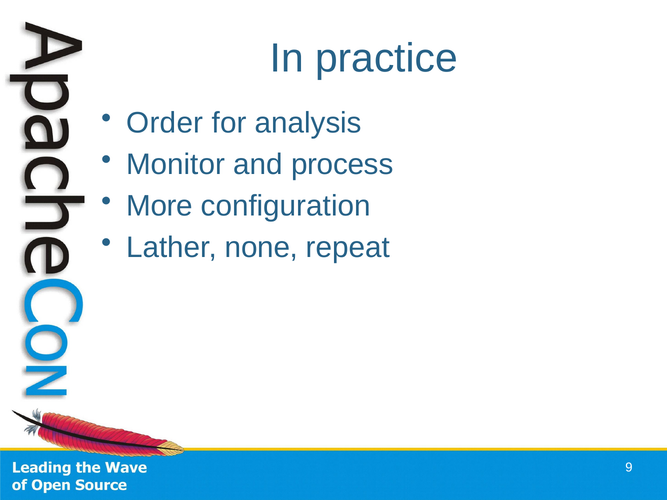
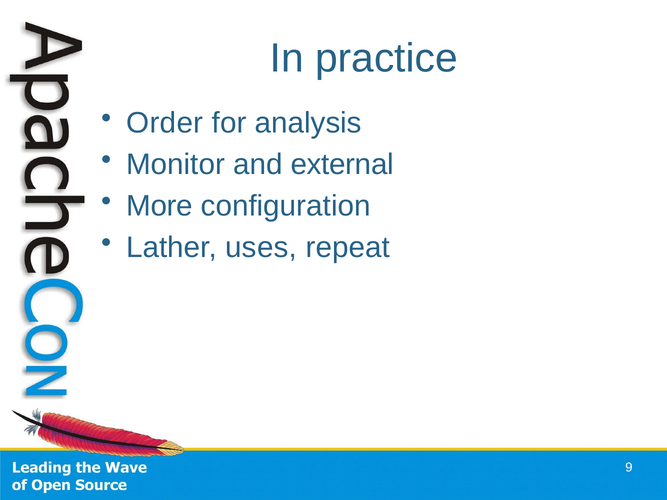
process: process -> external
none: none -> uses
